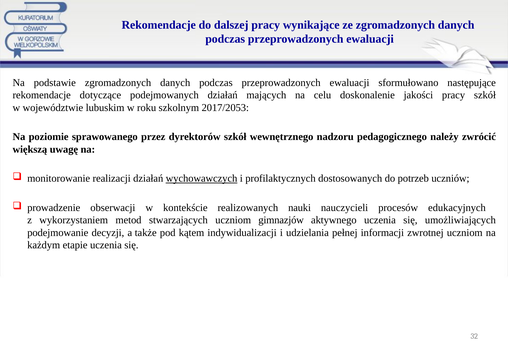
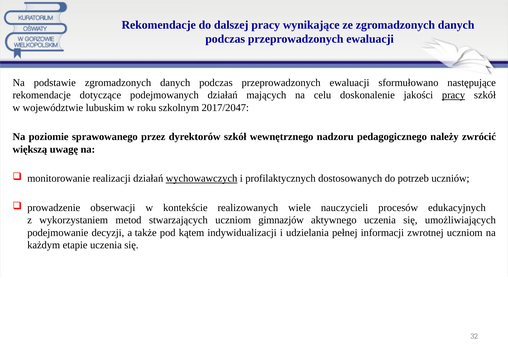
pracy at (454, 95) underline: none -> present
2017/2053: 2017/2053 -> 2017/2047
nauki: nauki -> wiele
